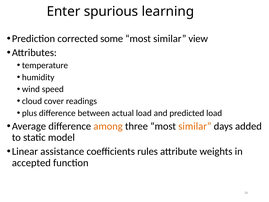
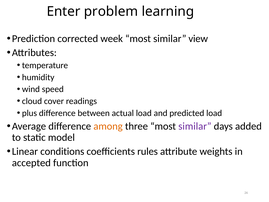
spurious: spurious -> problem
some: some -> week
similar at (195, 126) colour: orange -> purple
assistance: assistance -> conditions
